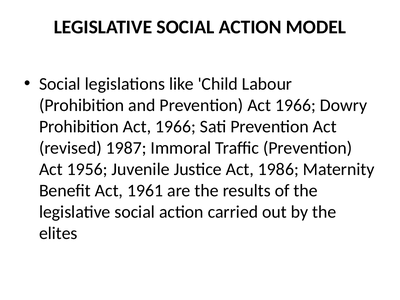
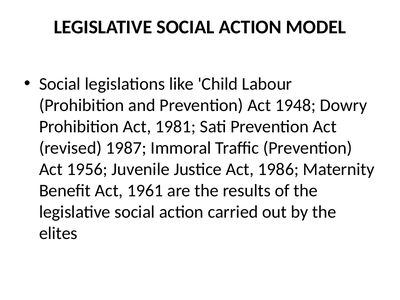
Prevention Act 1966: 1966 -> 1948
Prohibition Act 1966: 1966 -> 1981
